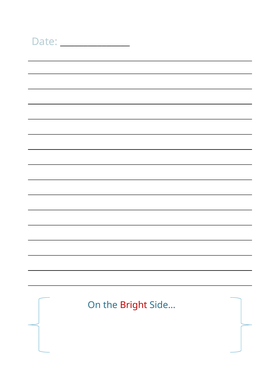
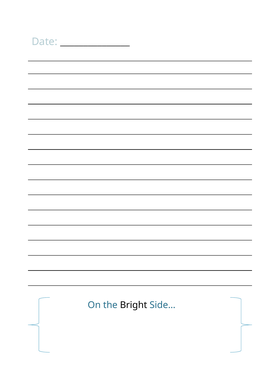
Bright colour: red -> black
